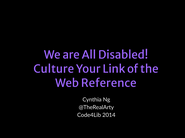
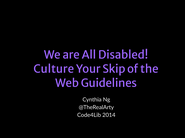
Link: Link -> Skip
Reference: Reference -> Guidelines
